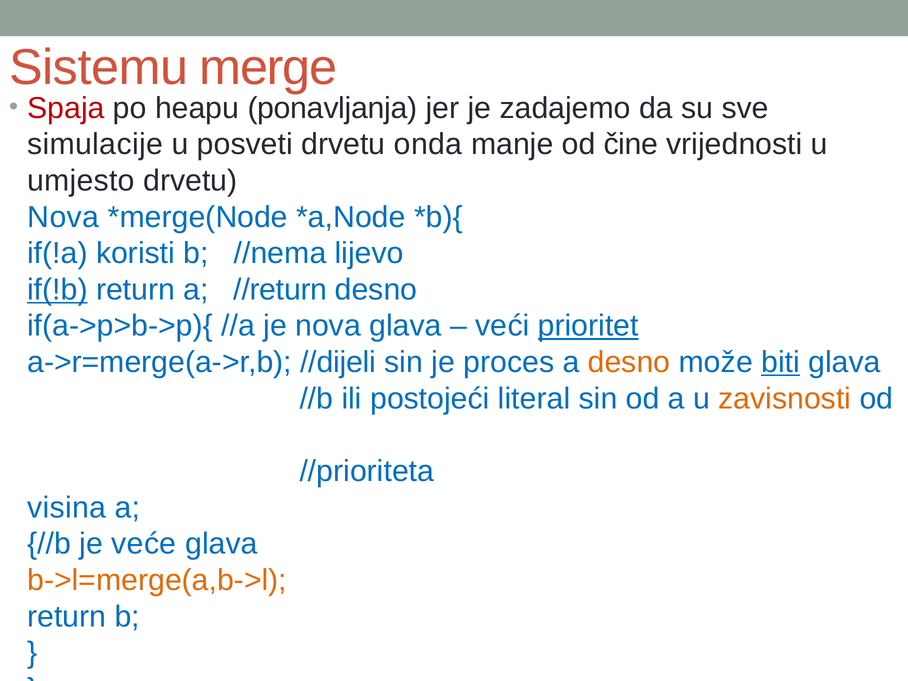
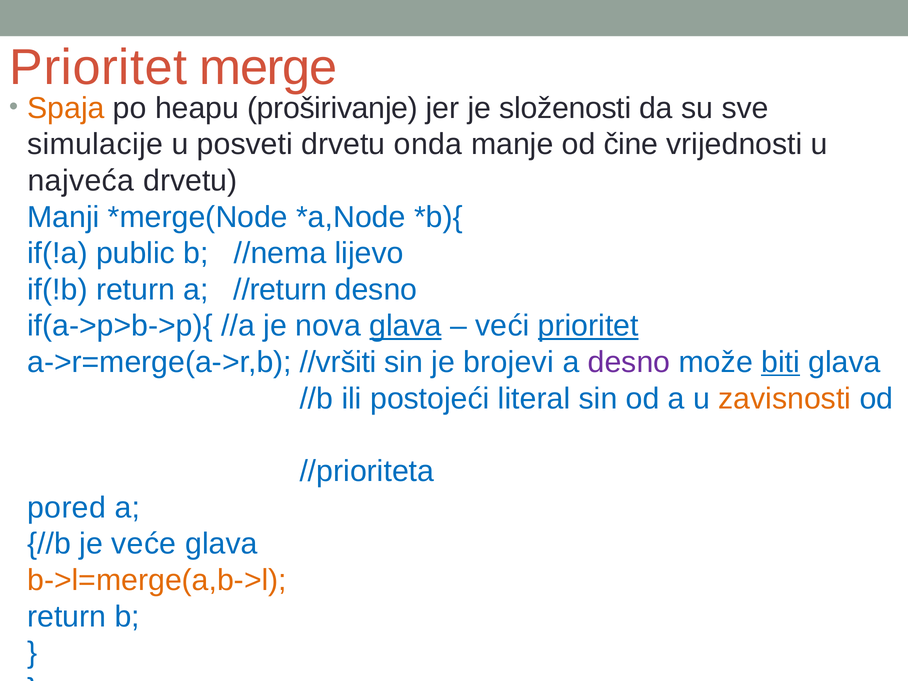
Sistemu at (99, 68): Sistemu -> Prioritet
Spaja colour: red -> orange
ponavljanja: ponavljanja -> proširivanje
zadajemo: zadajemo -> složenosti
umjesto: umjesto -> najveća
Nova at (63, 217): Nova -> Manji
koristi: koristi -> public
if(!b underline: present -> none
glava at (406, 326) underline: none -> present
//dijeli: //dijeli -> //vršiti
proces: proces -> brojevi
desno at (629, 362) colour: orange -> purple
visina: visina -> pored
